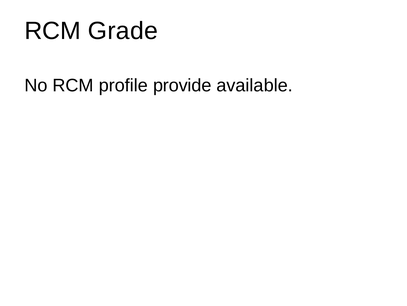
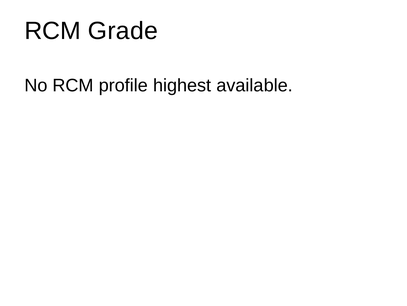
provide: provide -> highest
